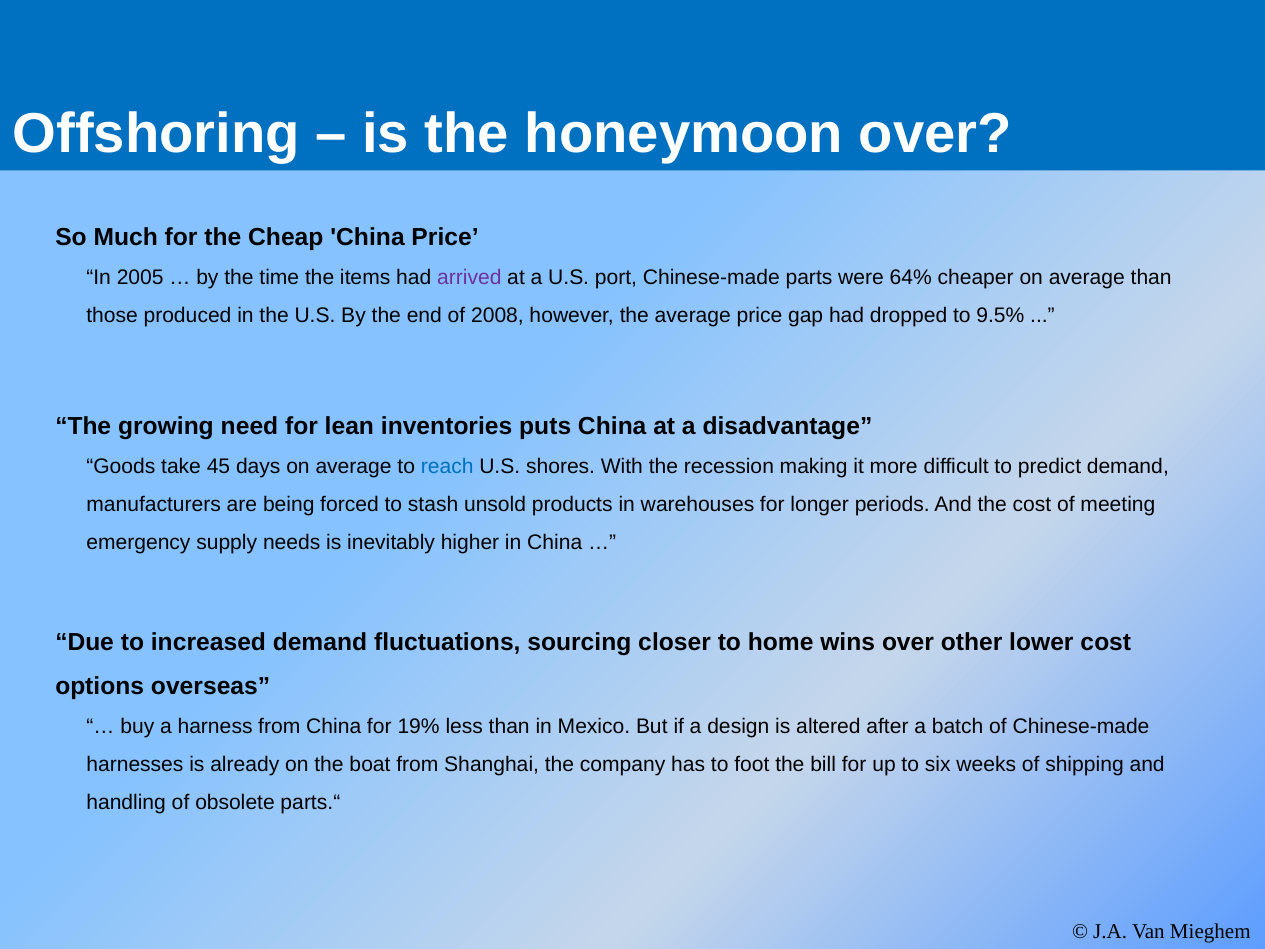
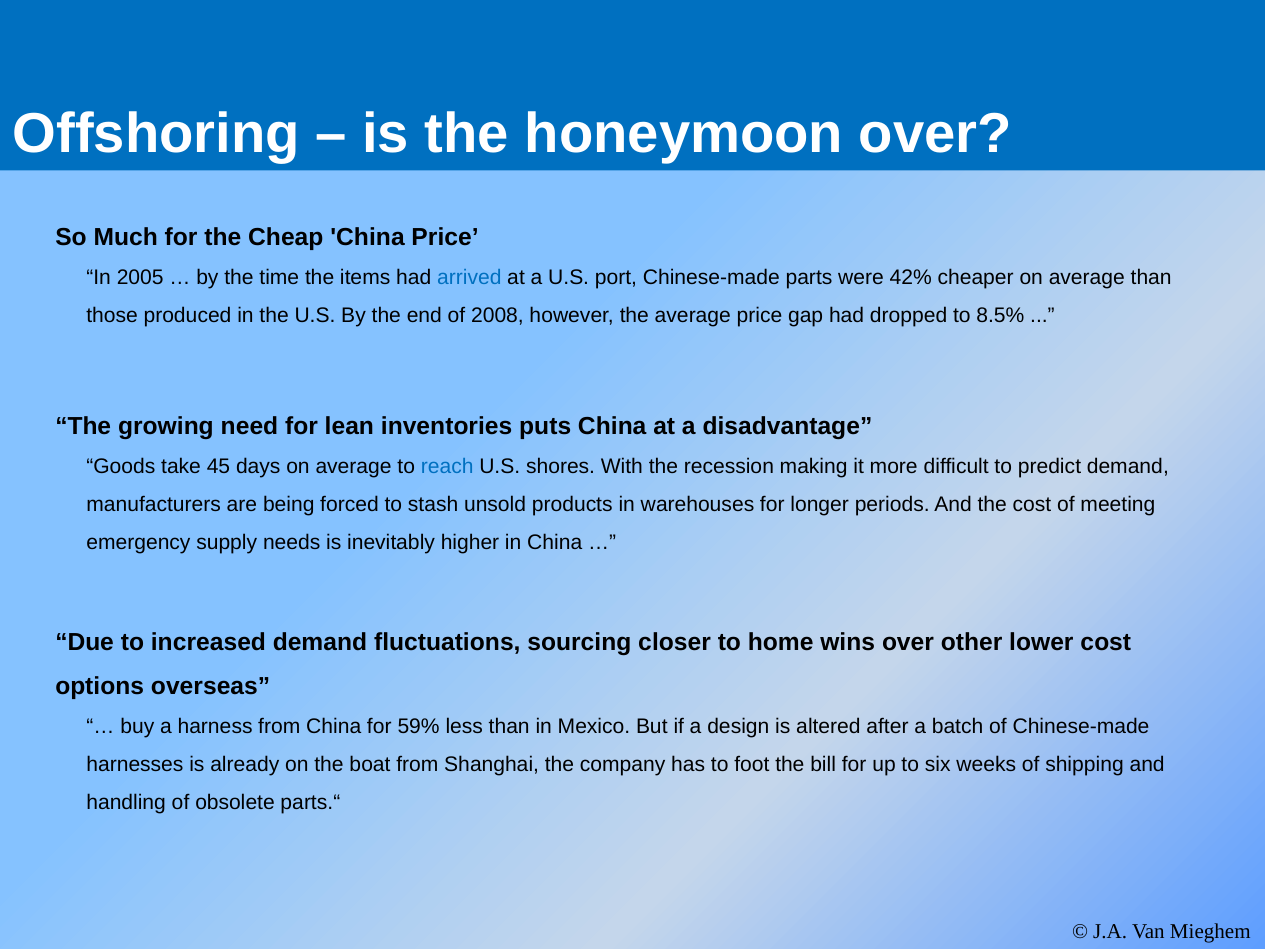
arrived colour: purple -> blue
64%: 64% -> 42%
9.5%: 9.5% -> 8.5%
19%: 19% -> 59%
